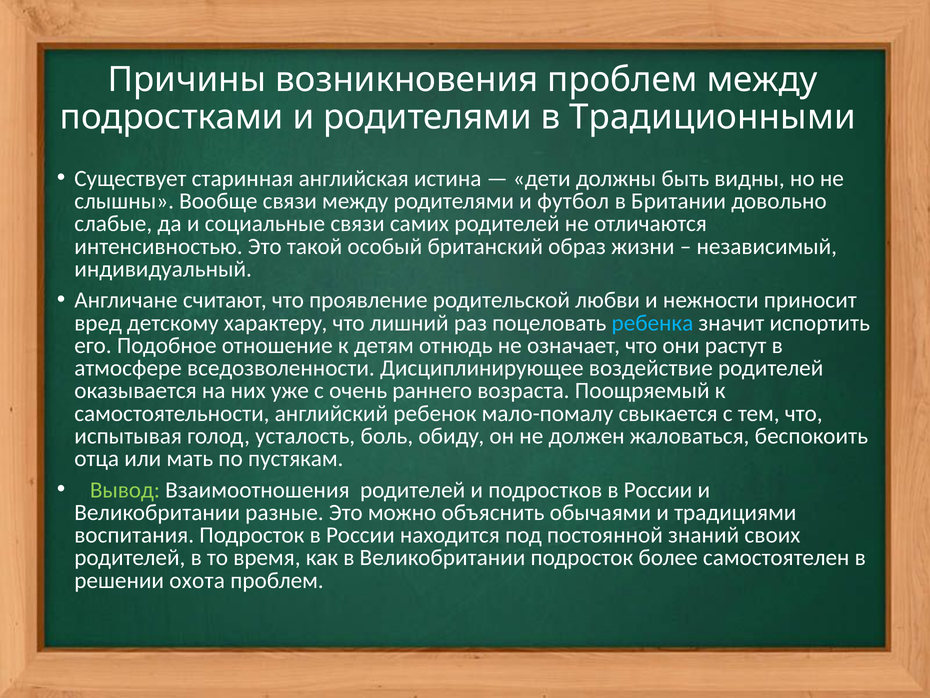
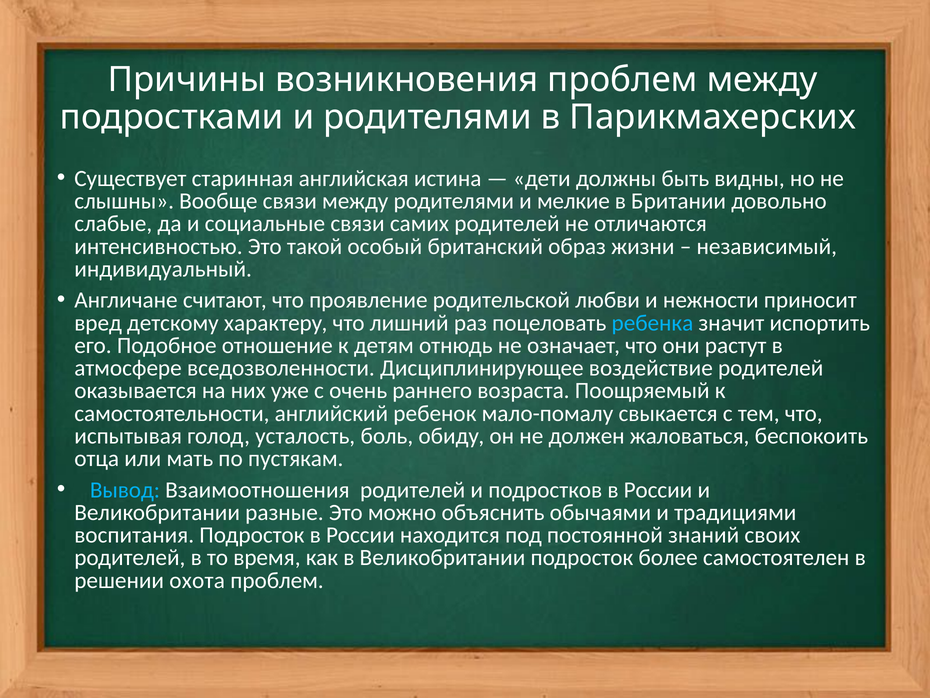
Традиционными: Традиционными -> Парикмахерских
футбол: футбол -> мелкие
Вывод colour: light green -> light blue
